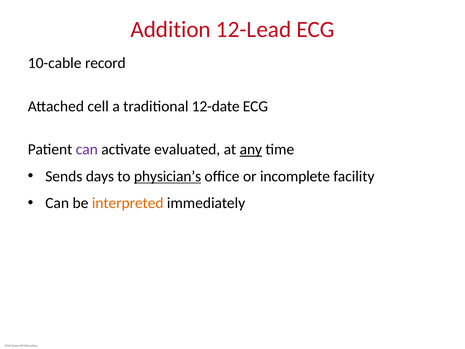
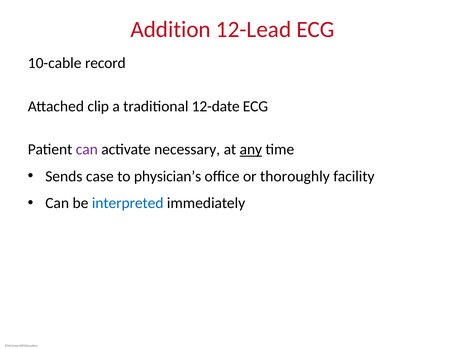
cell: cell -> clip
evaluated: evaluated -> necessary
days: days -> case
physician’s underline: present -> none
incomplete: incomplete -> thoroughly
interpreted colour: orange -> blue
